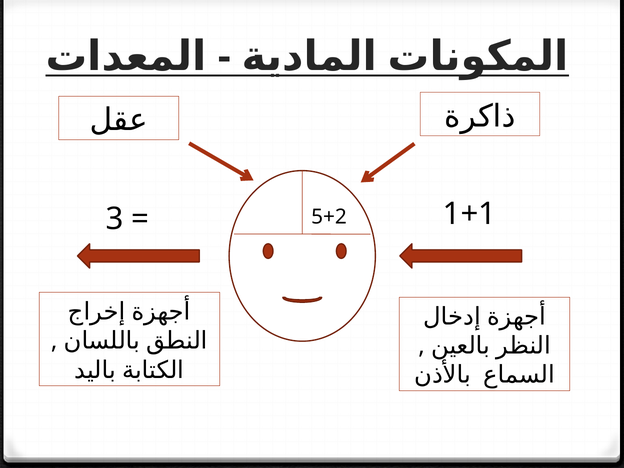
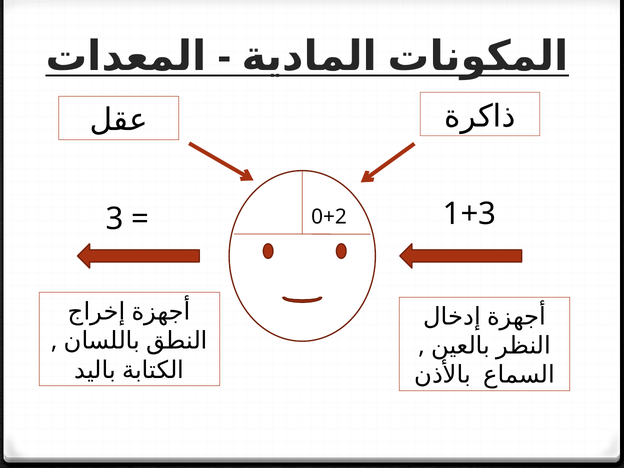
1+1: 1+1 -> 1+3
5+2: 5+2 -> 0+2
